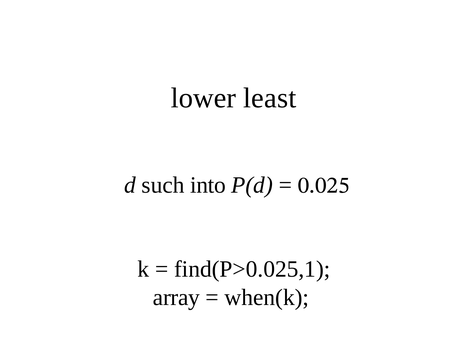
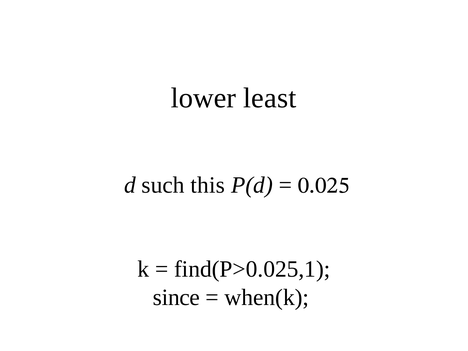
into: into -> this
array: array -> since
